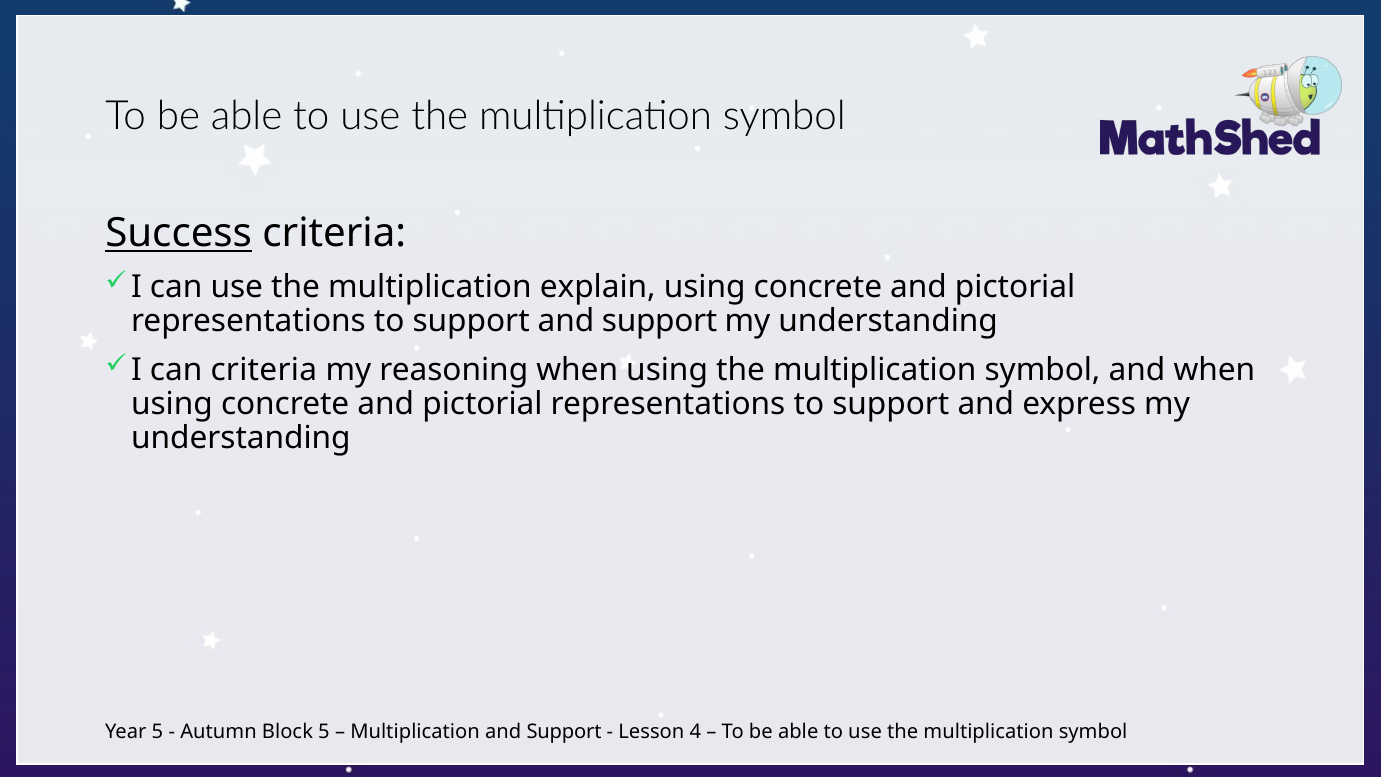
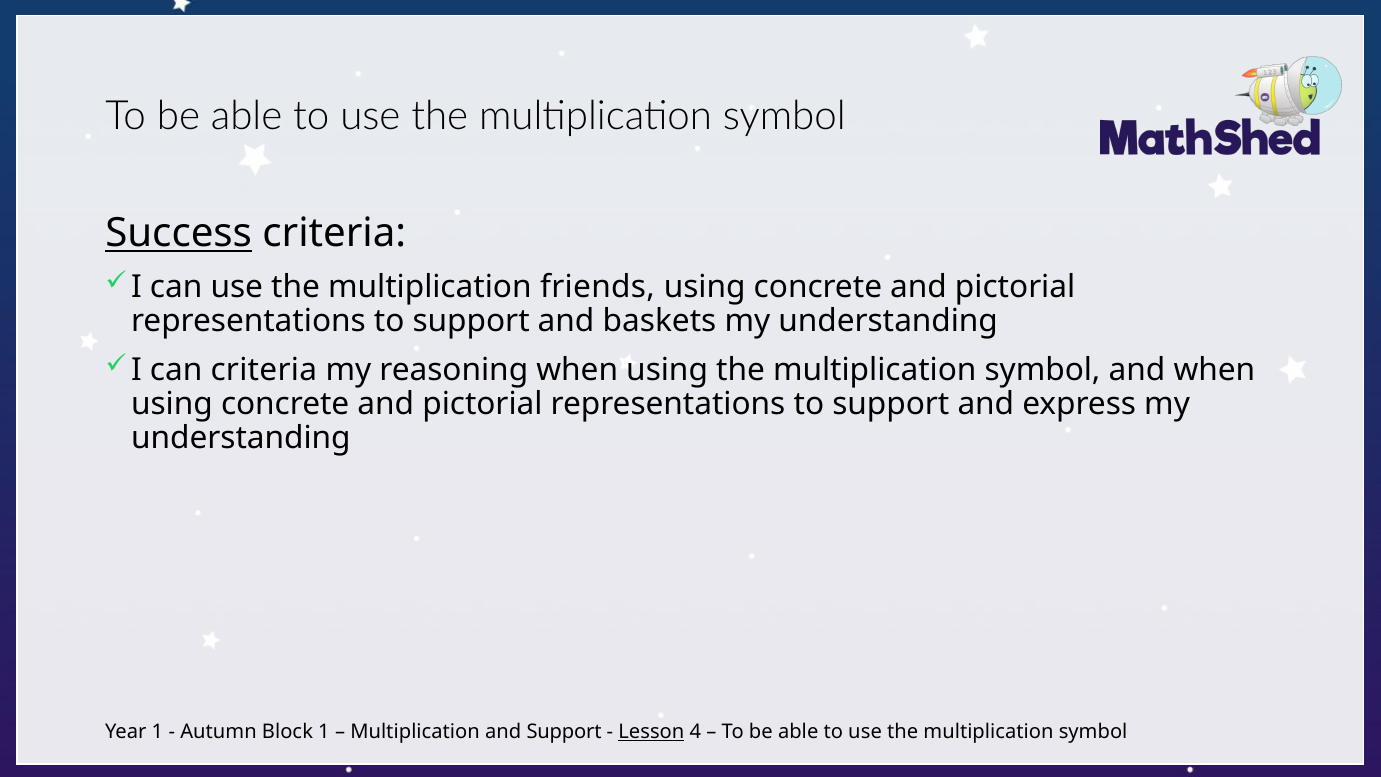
explain: explain -> friends
support and support: support -> baskets
Year 5: 5 -> 1
Block 5: 5 -> 1
Lesson underline: none -> present
